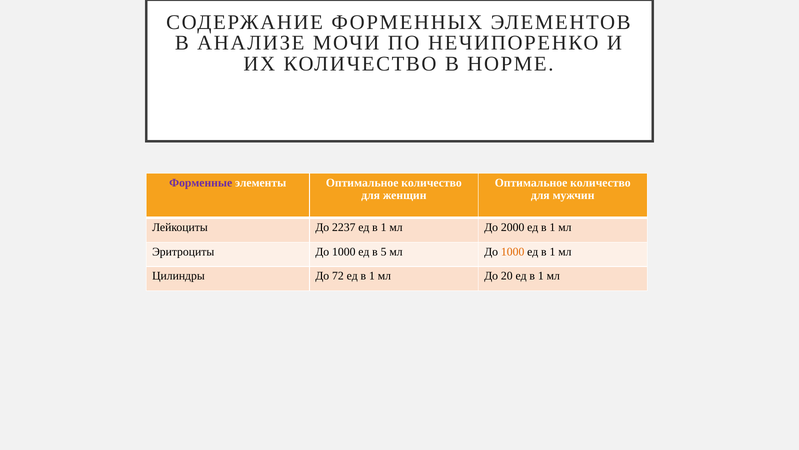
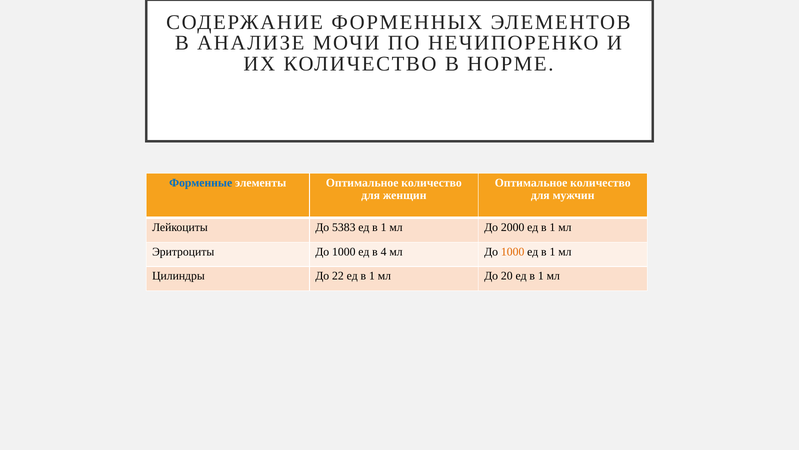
Форменные colour: purple -> blue
2237: 2237 -> 5383
5: 5 -> 4
72: 72 -> 22
